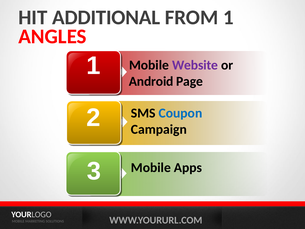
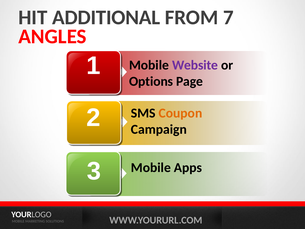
FROM 1: 1 -> 7
Android: Android -> Options
Coupon colour: blue -> orange
